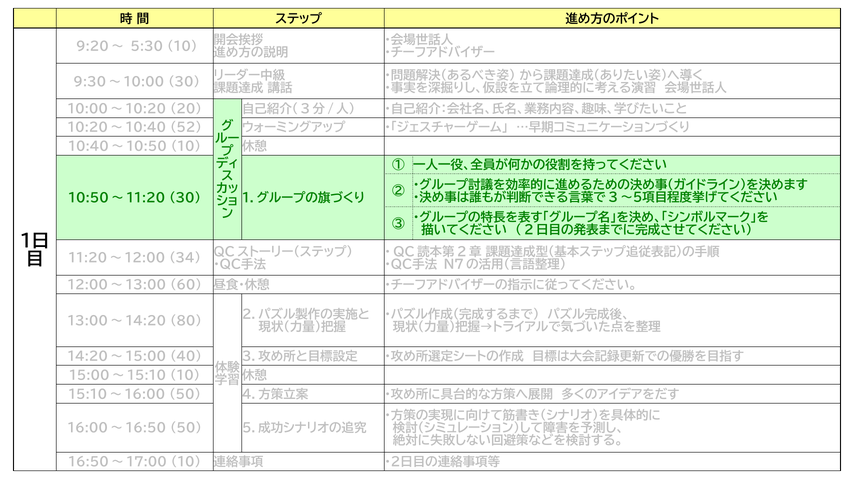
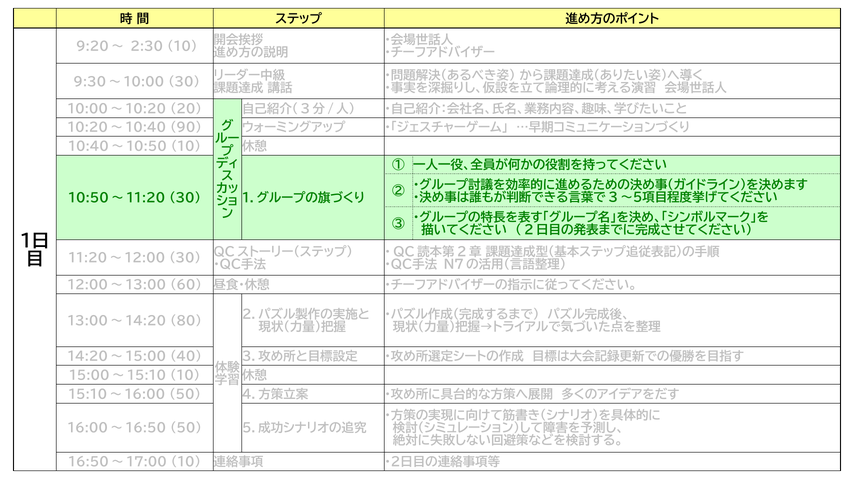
5:30: 5:30 -> 2:30
52: 52 -> 90
11:20～12:00 34: 34 -> 30
